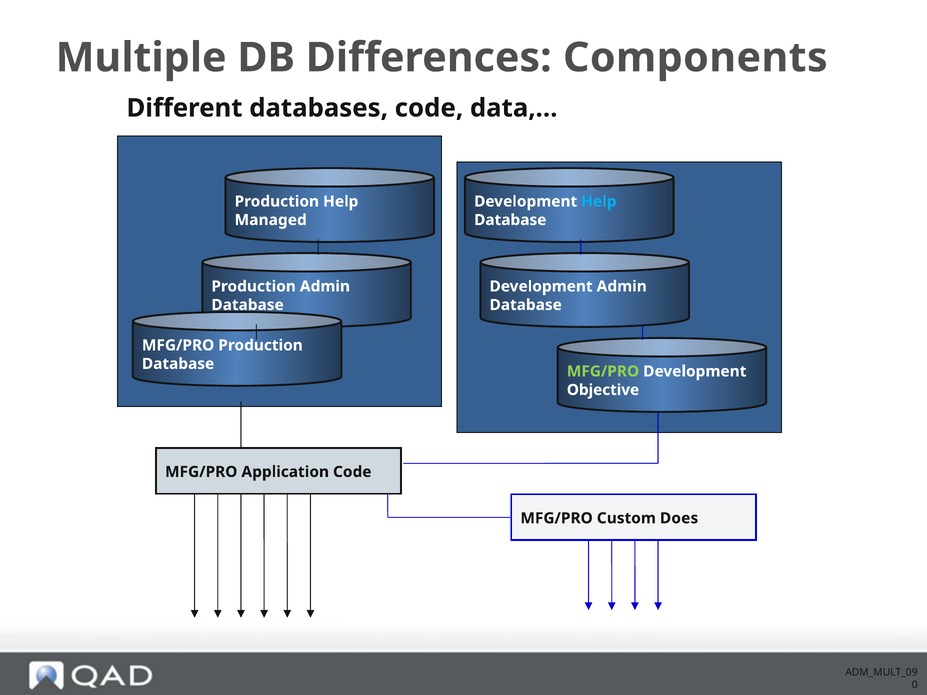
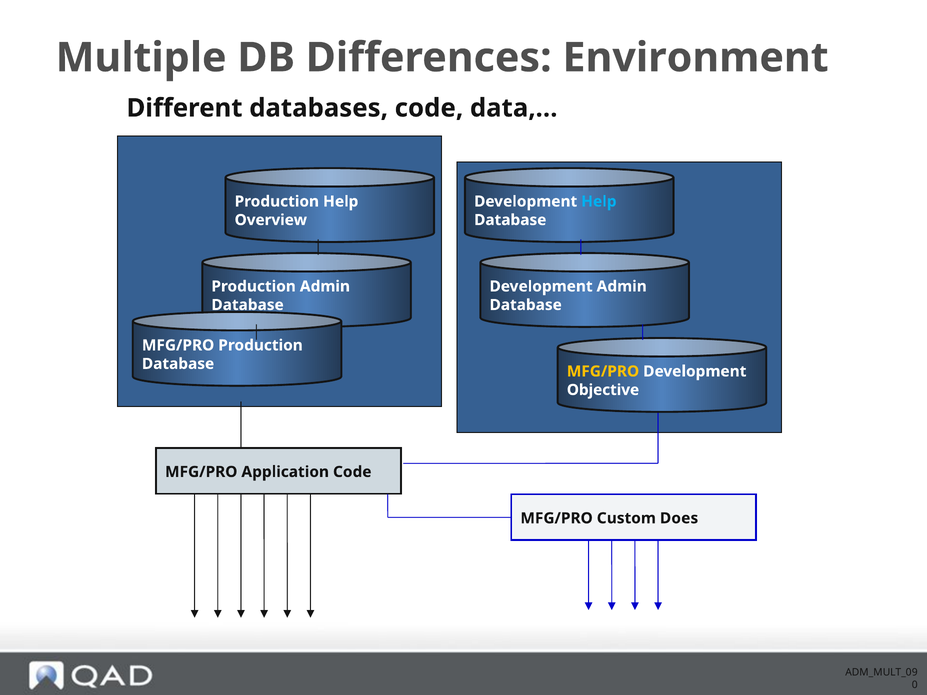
Components: Components -> Environment
Managed: Managed -> Overview
MFG/PRO at (603, 372) colour: light green -> yellow
